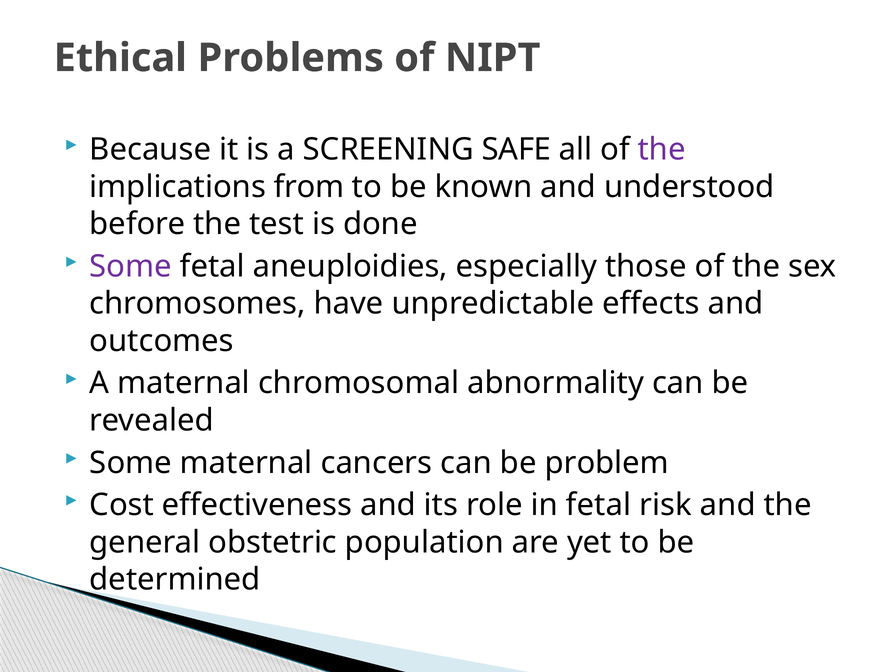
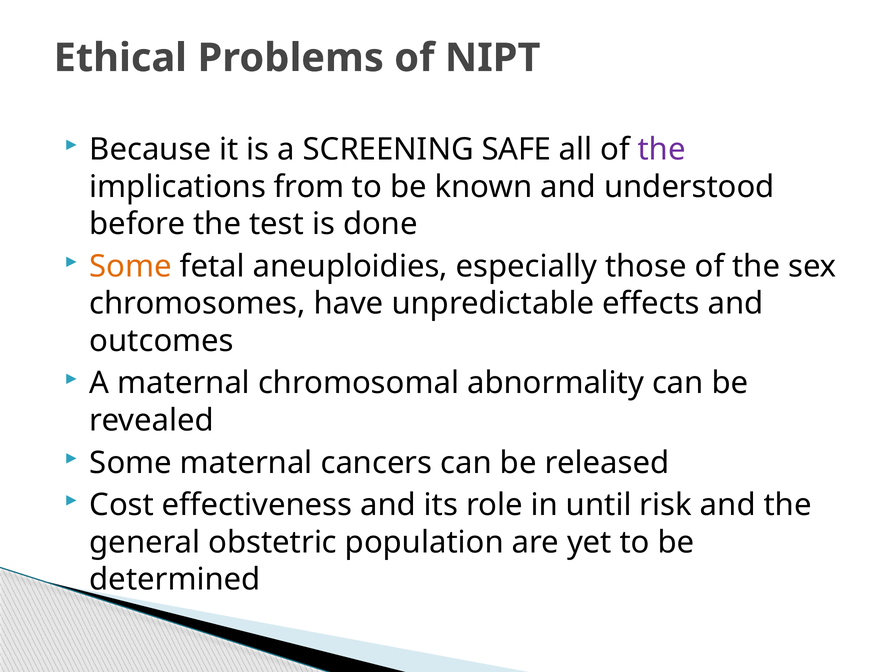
Some at (131, 266) colour: purple -> orange
problem: problem -> released
in fetal: fetal -> until
